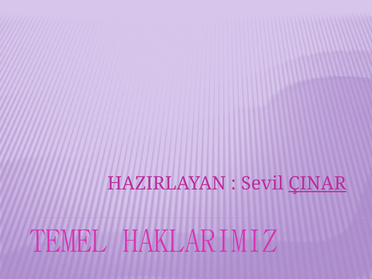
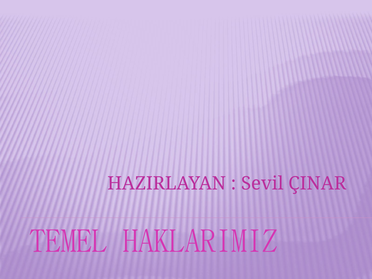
ÇINAR underline: present -> none
